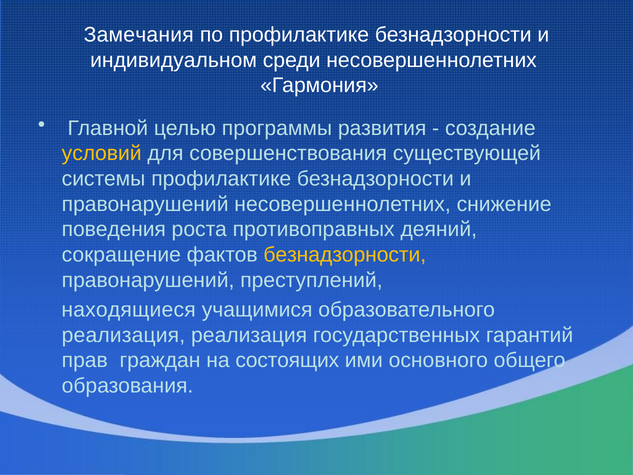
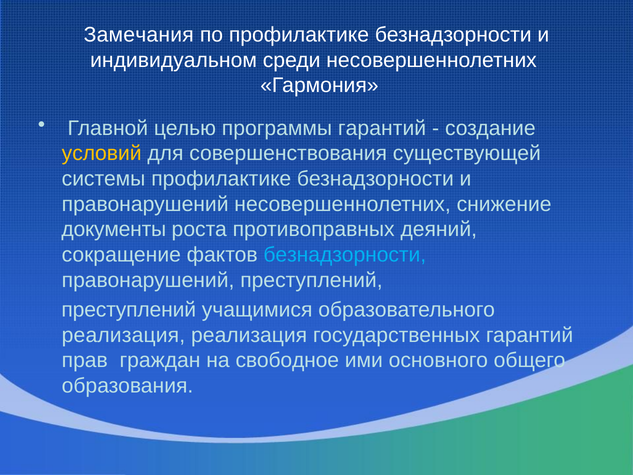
программы развития: развития -> гарантий
поведения: поведения -> документы
безнадзорности at (345, 255) colour: yellow -> light blue
находящиеся at (129, 310): находящиеся -> преступлений
состоящих: состоящих -> свободное
